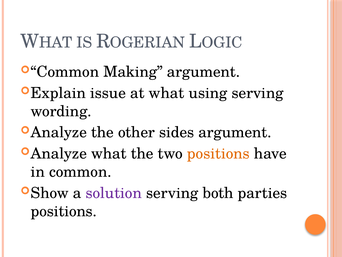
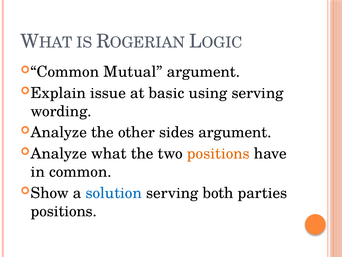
Making: Making -> Mutual
at what: what -> basic
solution colour: purple -> blue
